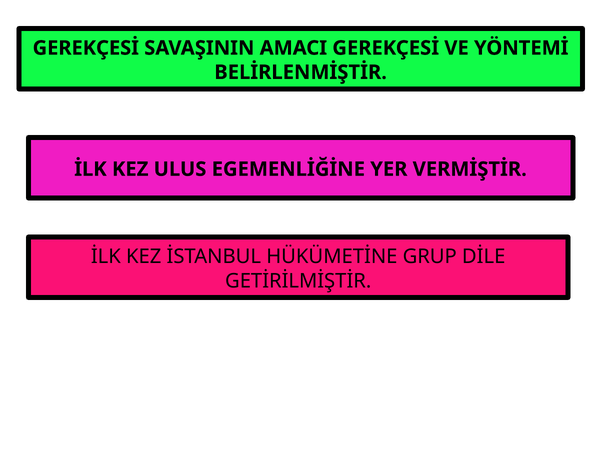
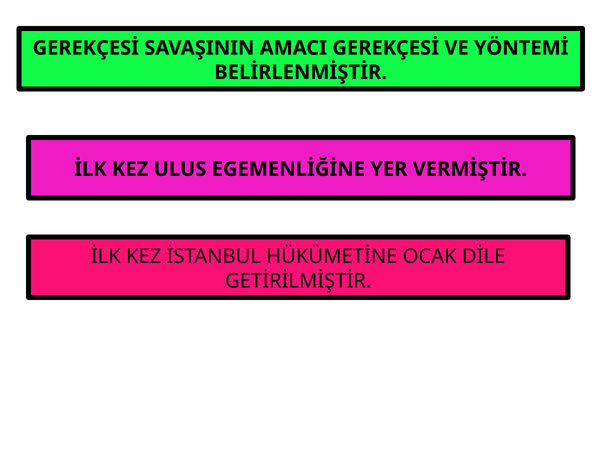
GRUP: GRUP -> OCAK
